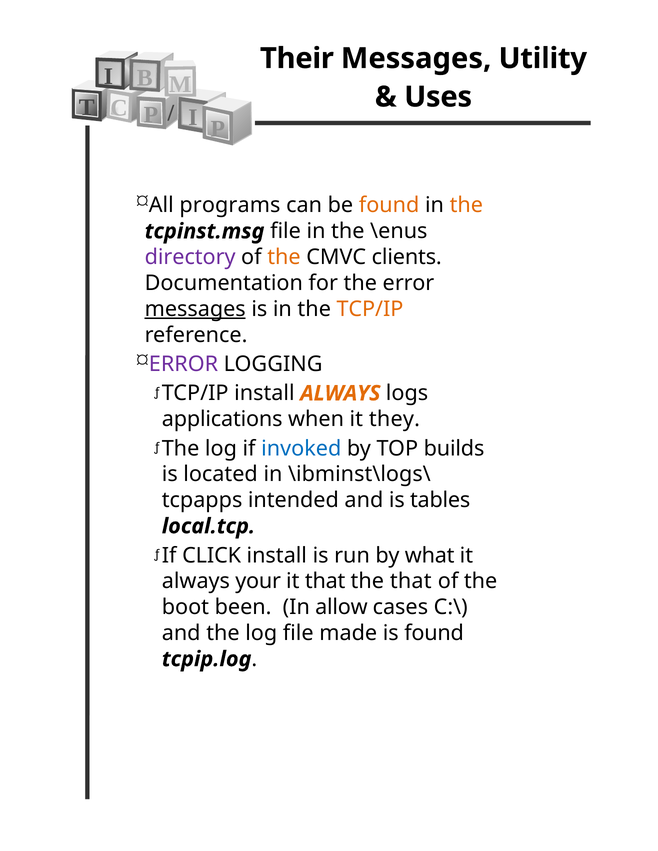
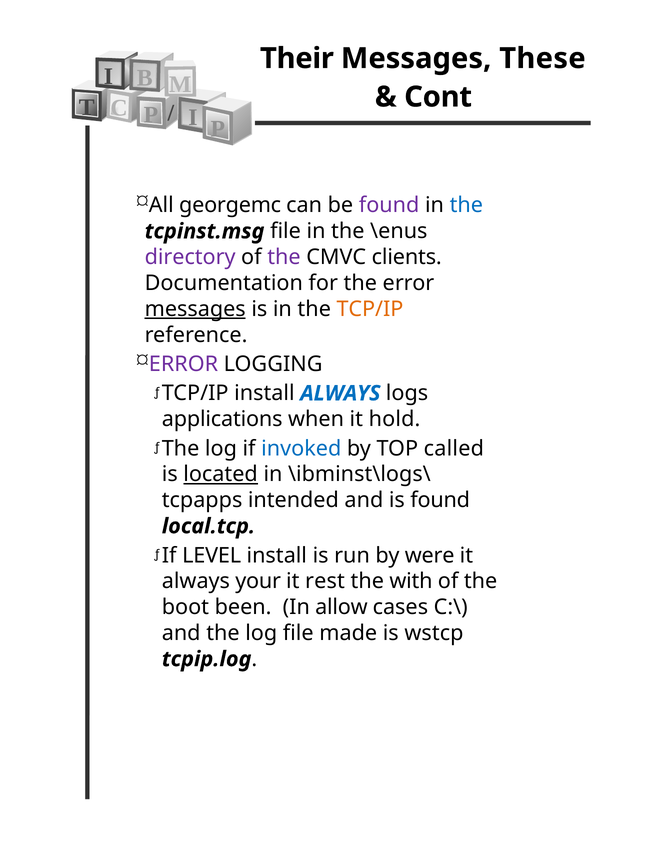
Utility: Utility -> These
Uses: Uses -> Cont
programs: programs -> georgemc
found at (389, 205) colour: orange -> purple
the at (466, 205) colour: orange -> blue
the at (284, 257) colour: orange -> purple
ALWAYS at (340, 393) colour: orange -> blue
they: they -> hold
builds: builds -> called
located underline: none -> present
is tables: tables -> found
CLICK: CLICK -> LEVEL
what: what -> were
it that: that -> rest
the that: that -> with
is found: found -> wstcp
